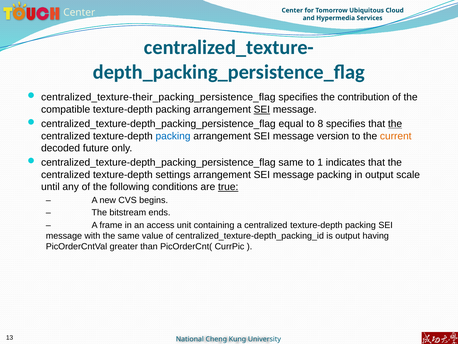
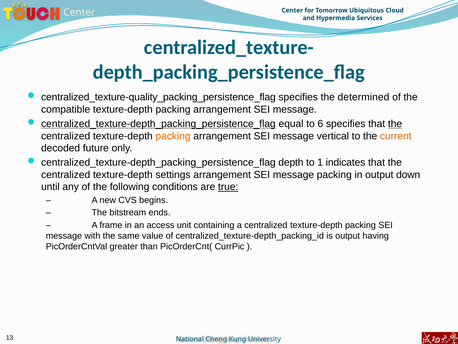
centralized_texture-their_packing_persistence_flag: centralized_texture-their_packing_persistence_flag -> centralized_texture-quality_packing_persistence_flag
contribution: contribution -> determined
SEI at (262, 109) underline: present -> none
centralized_texture-depth_packing_persistence_flag at (158, 124) underline: none -> present
8: 8 -> 6
packing at (173, 136) colour: blue -> orange
version: version -> vertical
centralized_texture-depth_packing_persistence_flag same: same -> depth
scale: scale -> down
